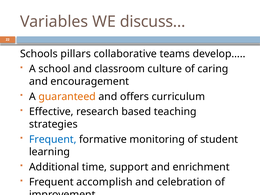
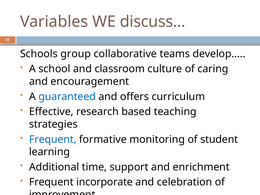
pillars: pillars -> group
guaranteed colour: orange -> blue
accomplish: accomplish -> incorporate
